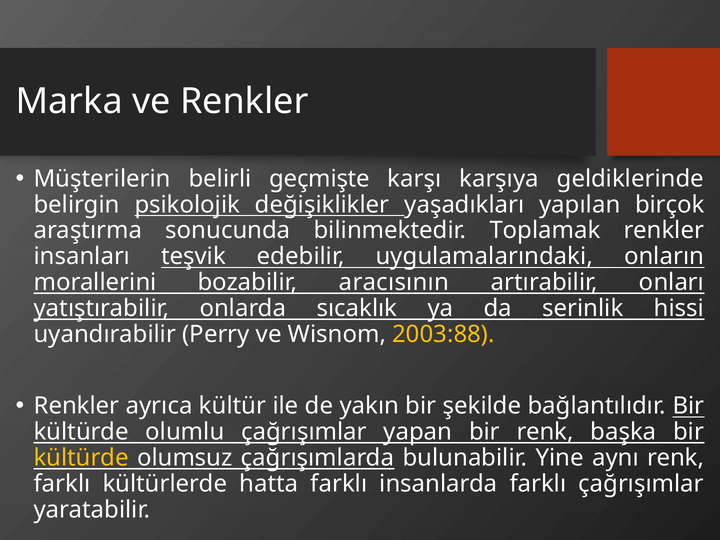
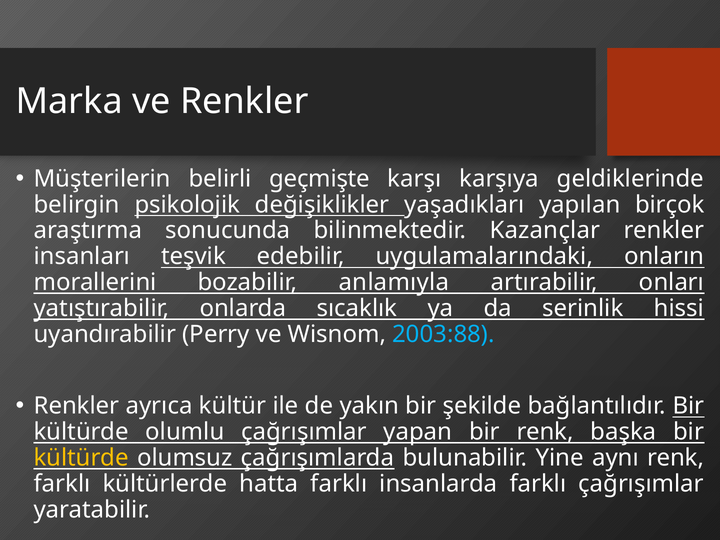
Toplamak: Toplamak -> Kazançlar
aracısının: aracısının -> anlamıyla
2003:88 colour: yellow -> light blue
